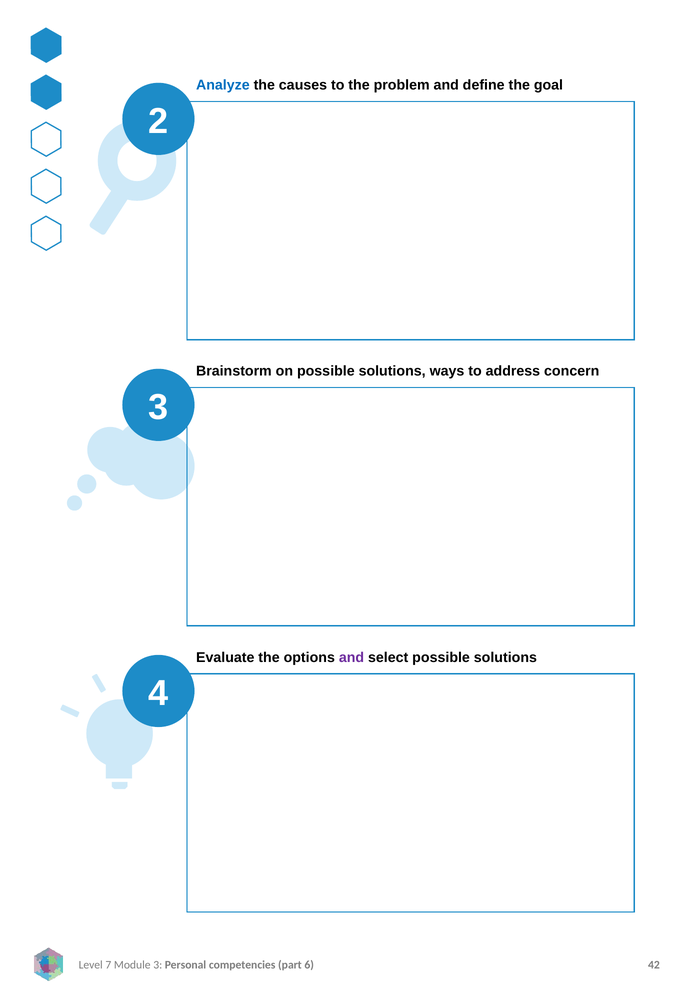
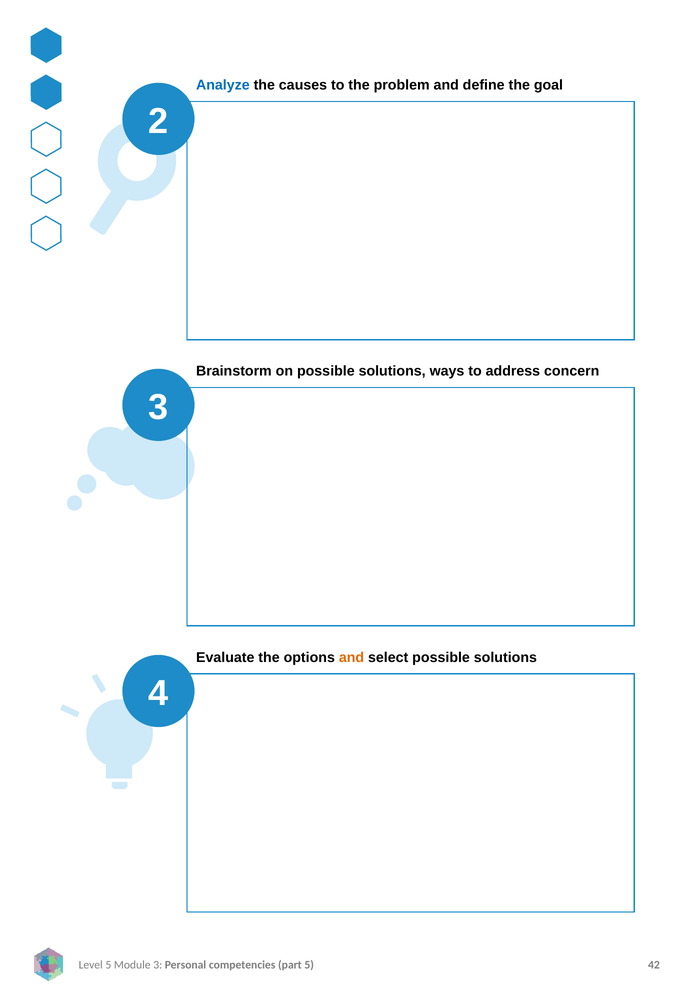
and at (351, 657) colour: purple -> orange
7 at (108, 964): 7 -> 5
6 at (309, 964): 6 -> 5
